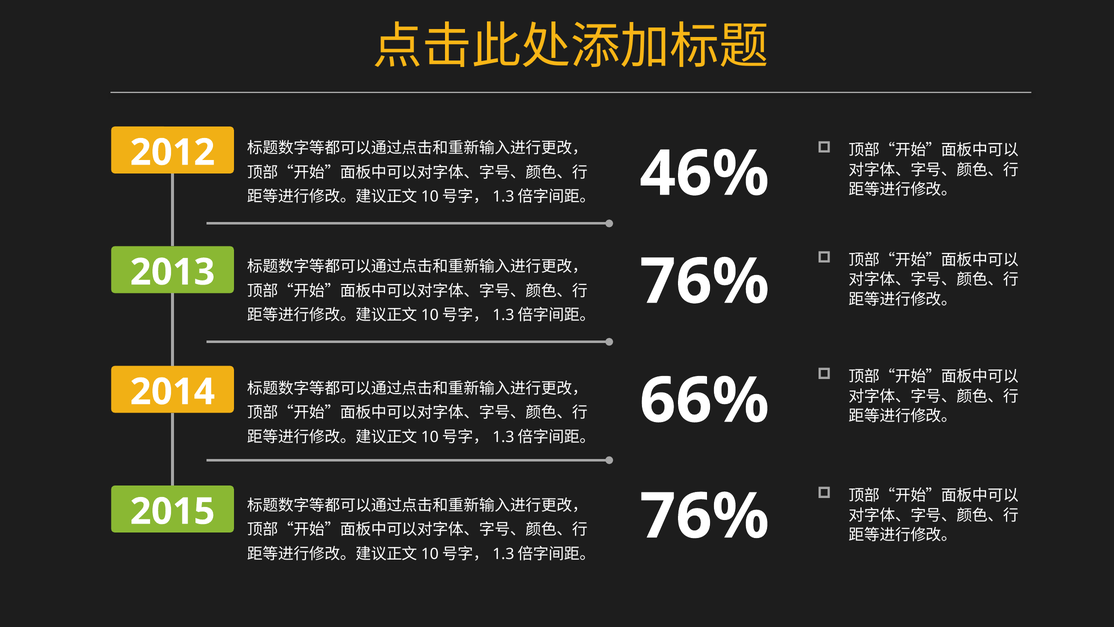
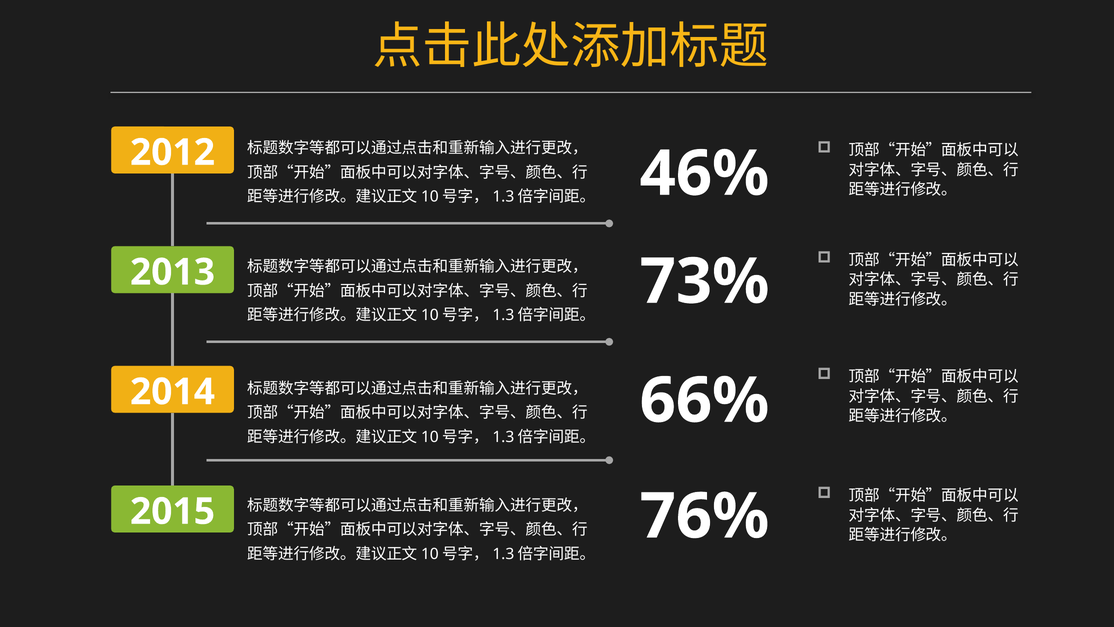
76% at (704, 282): 76% -> 73%
